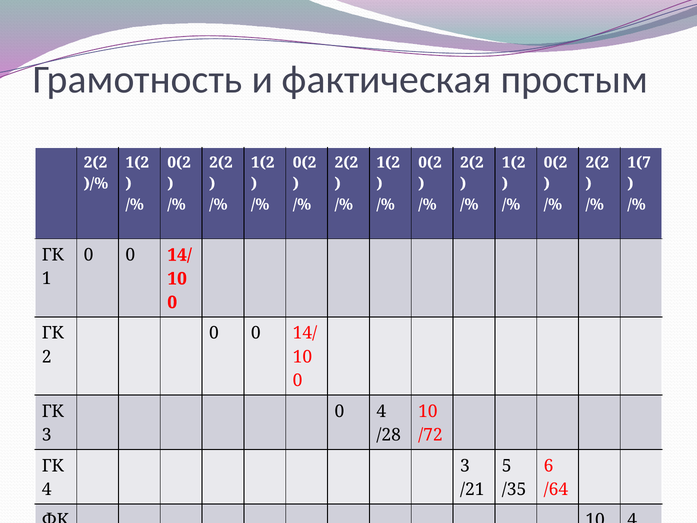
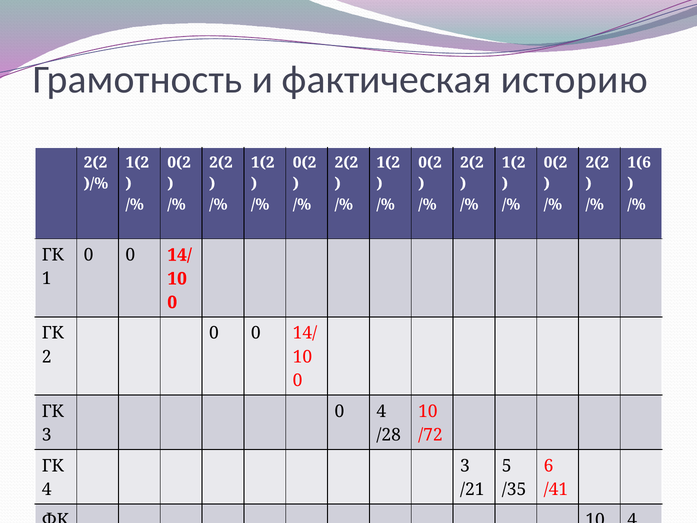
простым: простым -> историю
1(7: 1(7 -> 1(6
/64: /64 -> /41
